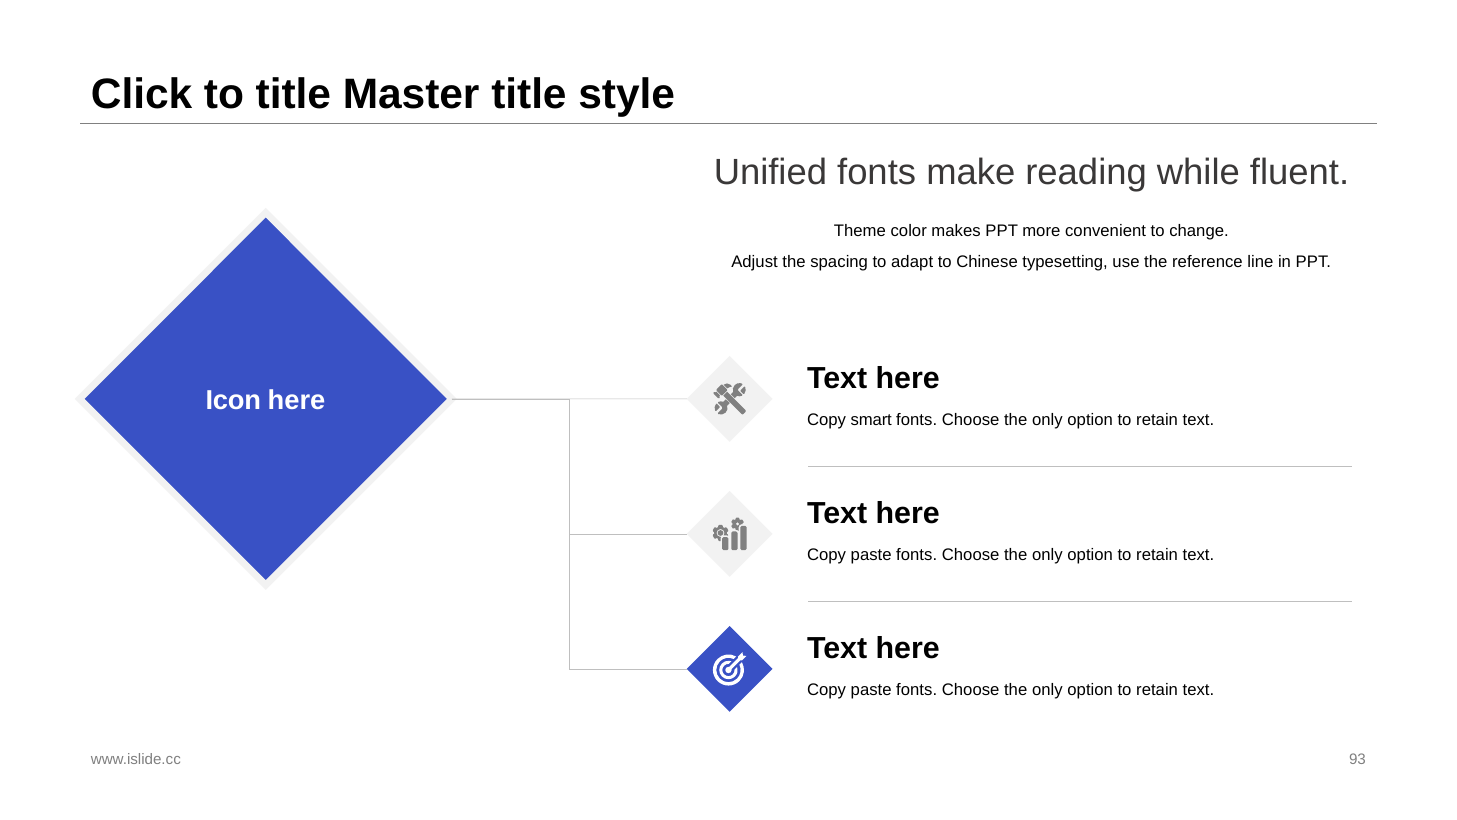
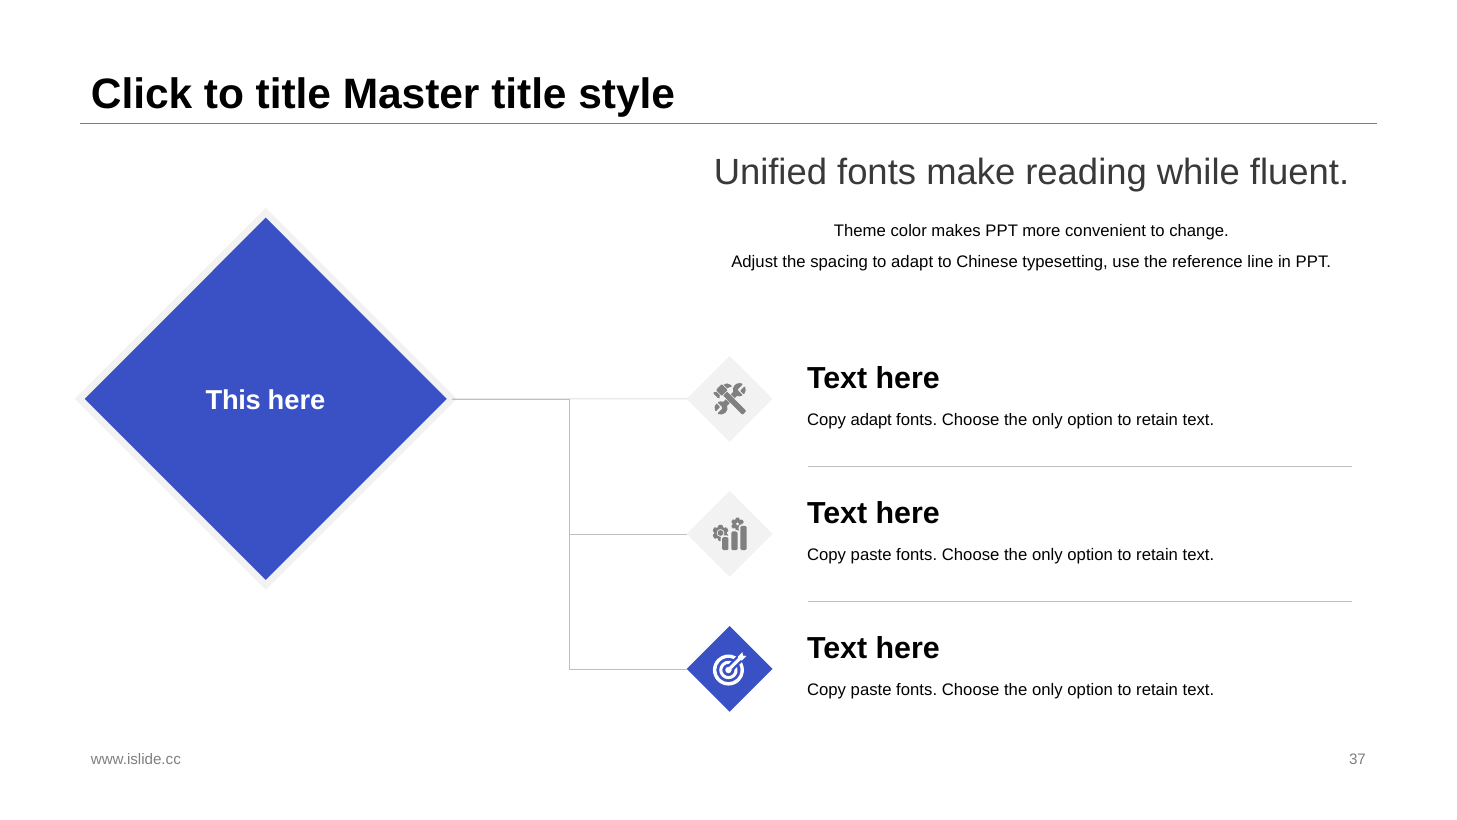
Icon: Icon -> This
Copy smart: smart -> adapt
93: 93 -> 37
